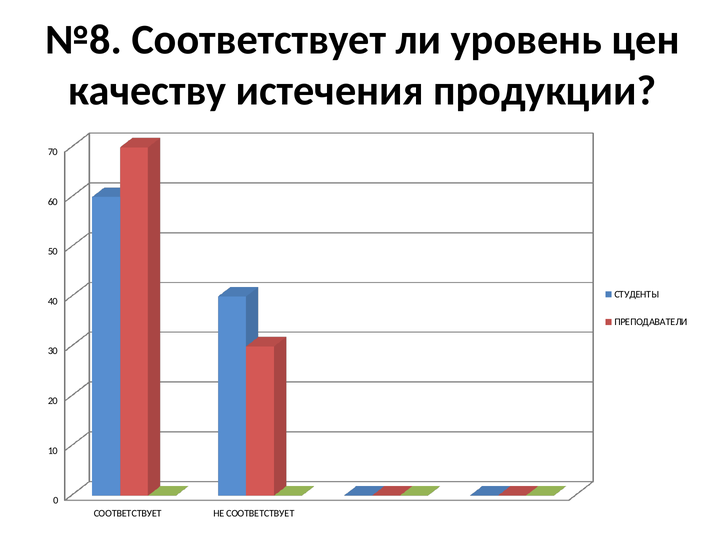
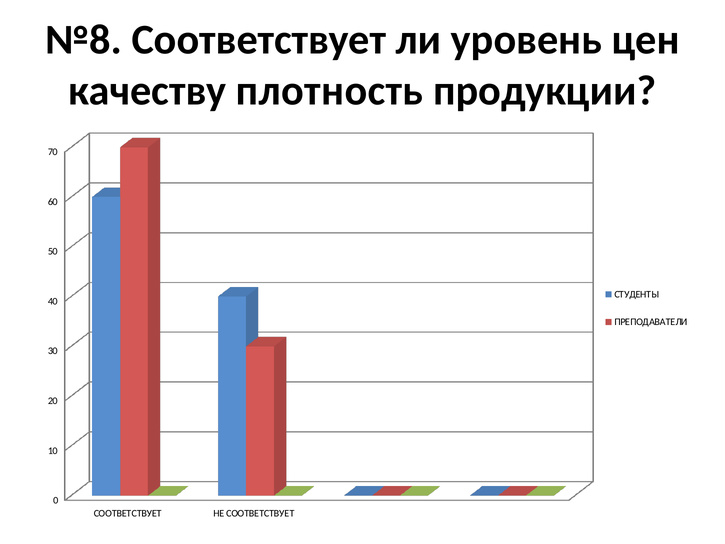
истечения: истечения -> плотность
